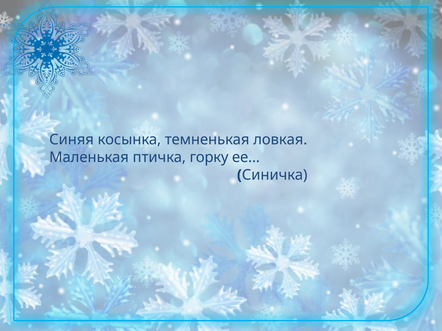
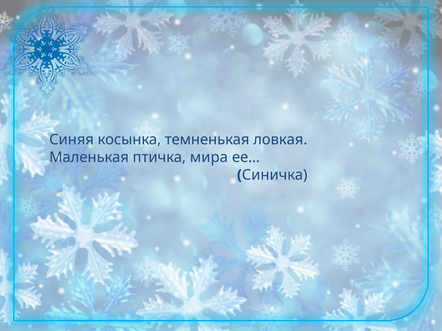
горку: горку -> мира
